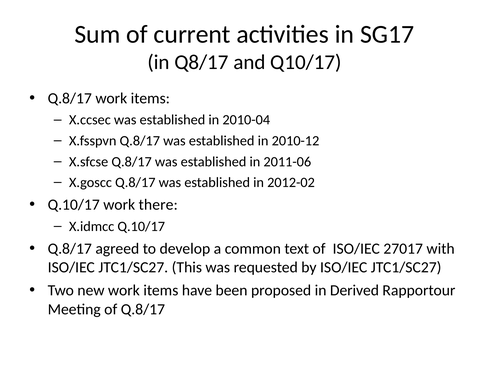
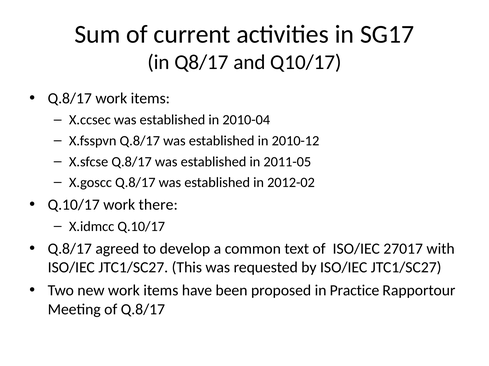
2011-06: 2011-06 -> 2011-05
Derived: Derived -> Practice
